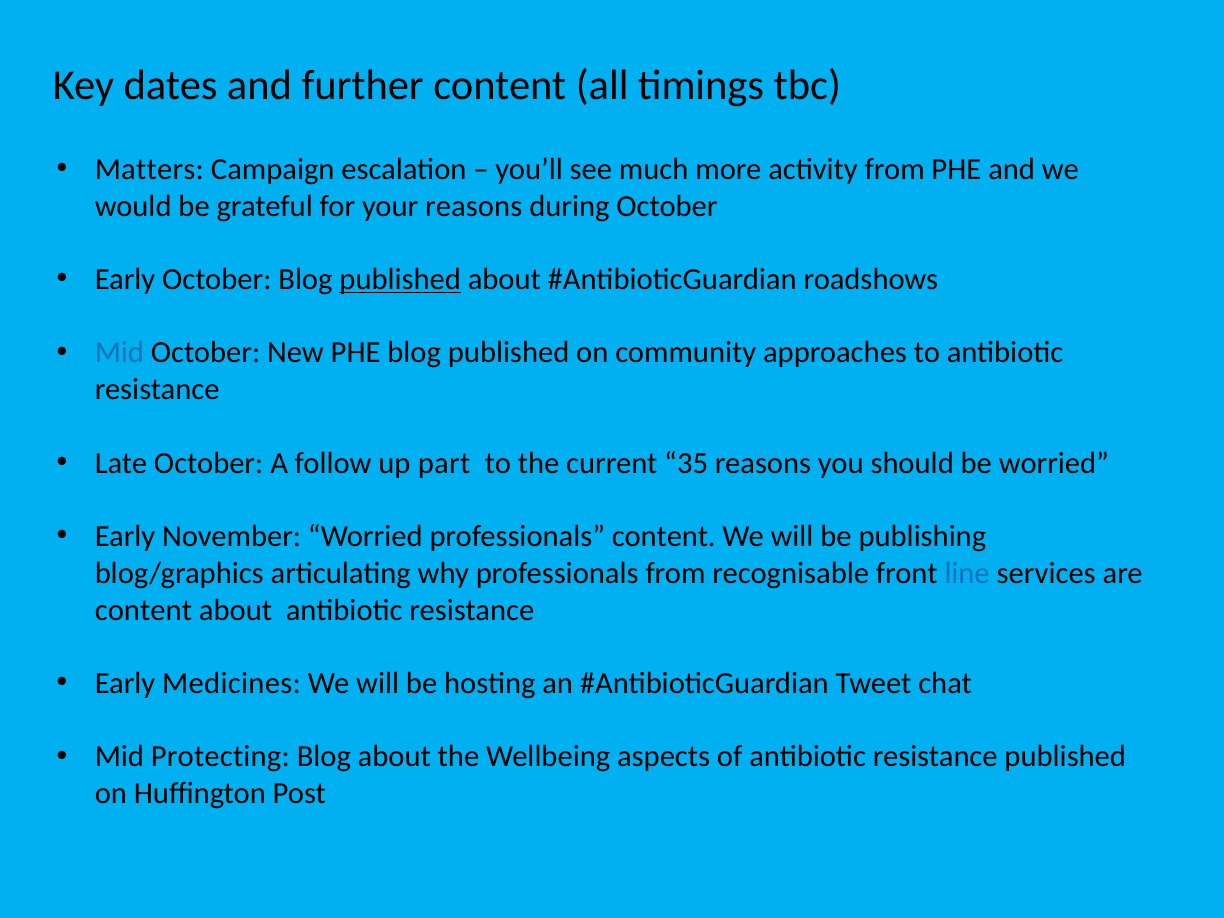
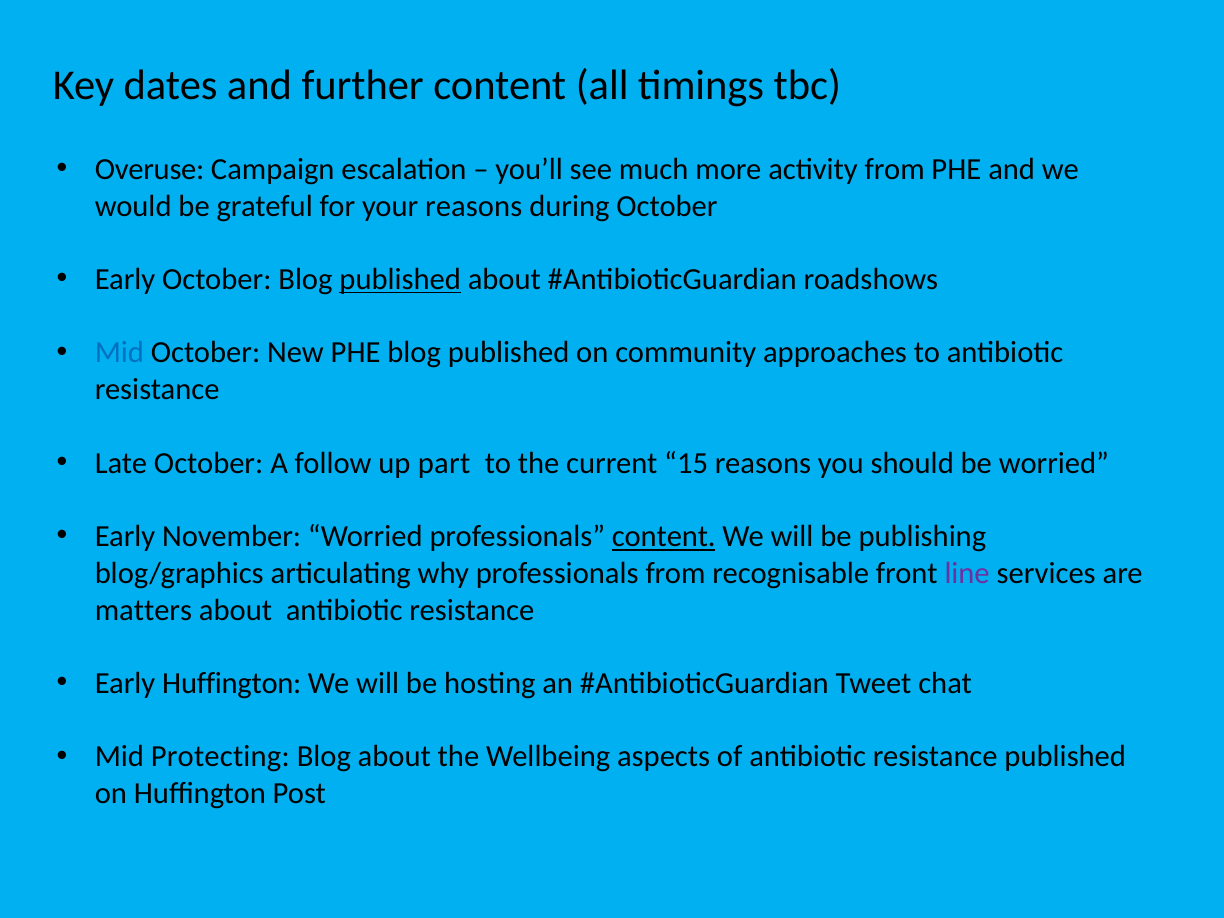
Matters: Matters -> Overuse
35: 35 -> 15
content at (664, 536) underline: none -> present
line colour: blue -> purple
content at (143, 610): content -> matters
Early Medicines: Medicines -> Huffington
